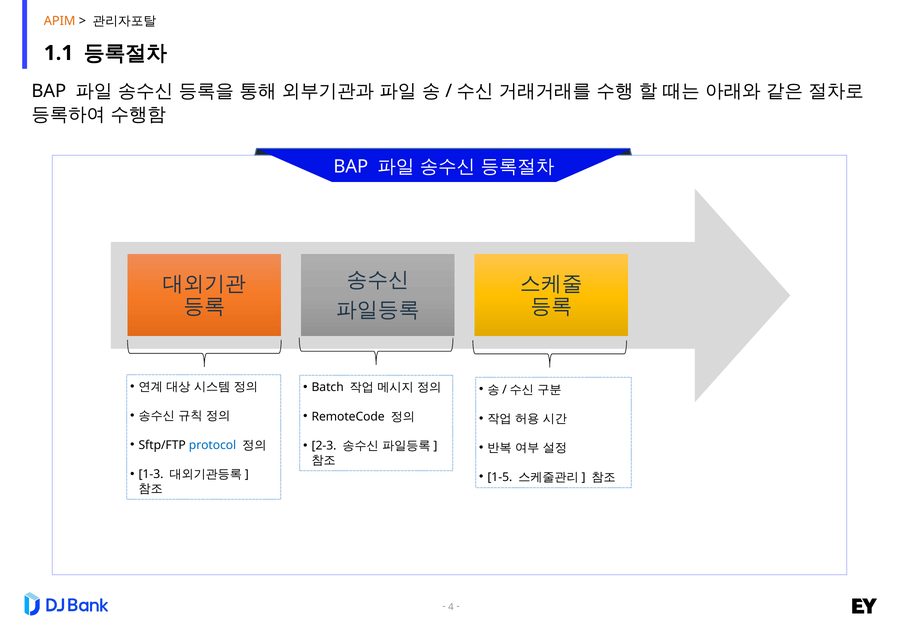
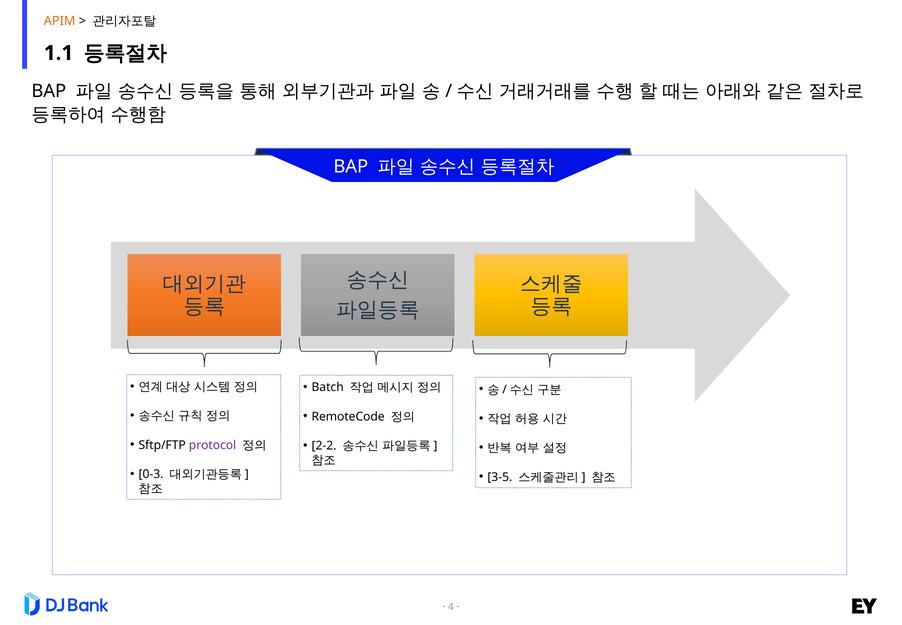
protocol colour: blue -> purple
2-3: 2-3 -> 2-2
1-3: 1-3 -> 0-3
1-5: 1-5 -> 3-5
